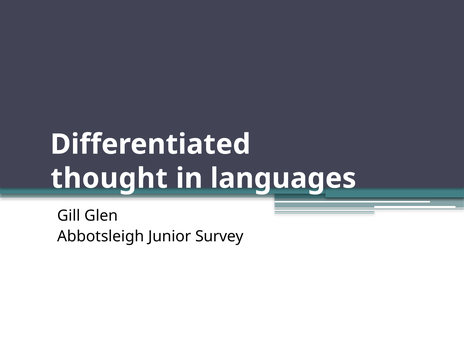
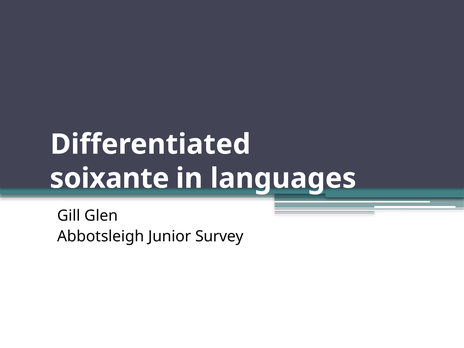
thought: thought -> soixante
